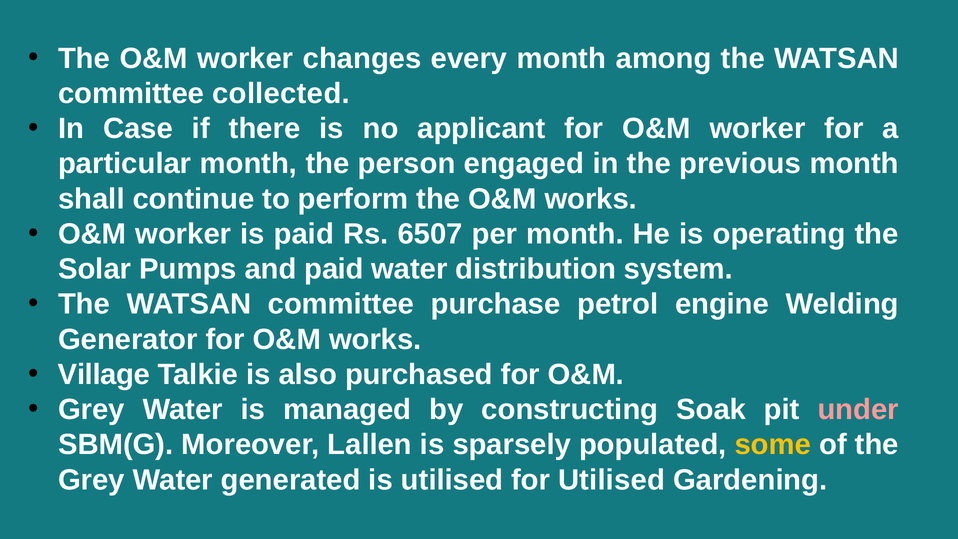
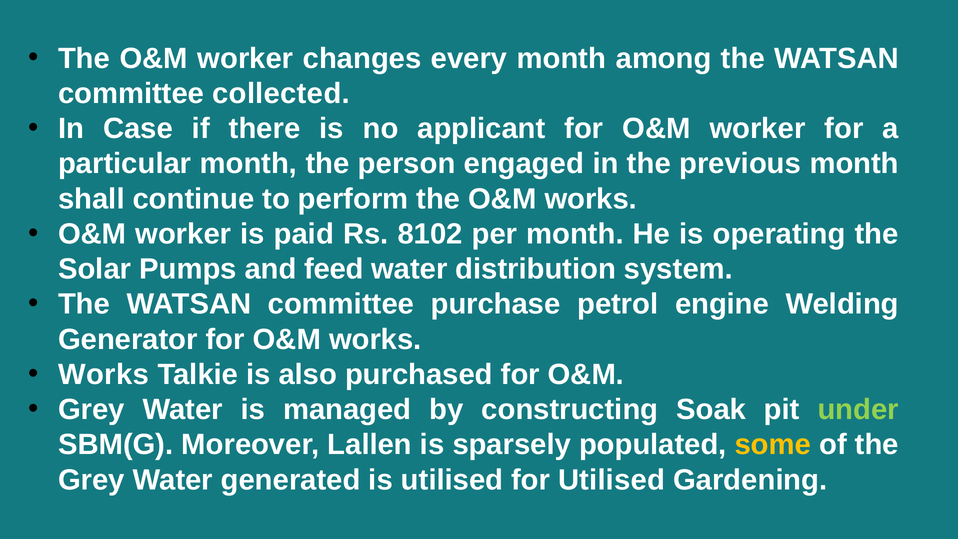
6507: 6507 -> 8102
and paid: paid -> feed
Village at (104, 374): Village -> Works
under colour: pink -> light green
